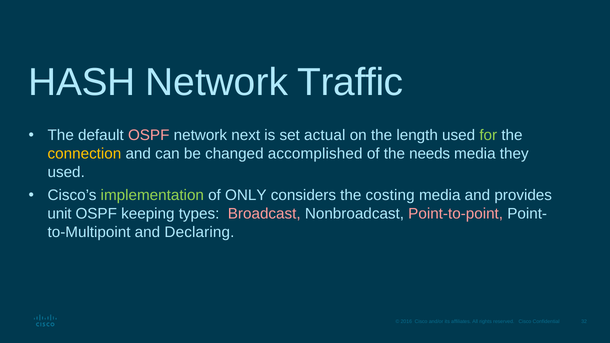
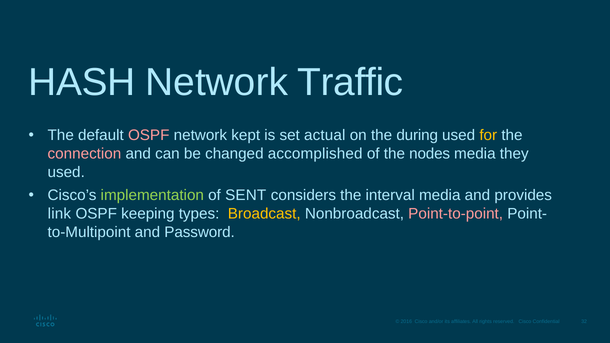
next: next -> kept
length: length -> during
for colour: light green -> yellow
connection colour: yellow -> pink
needs: needs -> nodes
ONLY: ONLY -> SENT
costing: costing -> interval
unit: unit -> link
Broadcast colour: pink -> yellow
Declaring: Declaring -> Password
